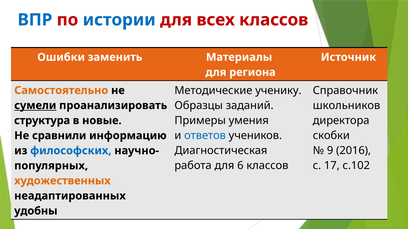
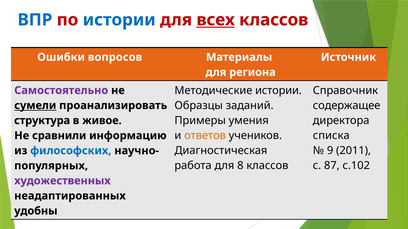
всех underline: none -> present
заменить: заменить -> вопросов
Методические ученику: ученику -> истории
Самостоятельно colour: orange -> purple
школьников: школьников -> содержащее
новые: новые -> живое
ответов colour: blue -> orange
скобки: скобки -> списка
2016: 2016 -> 2011
6: 6 -> 8
17: 17 -> 87
художественных colour: orange -> purple
